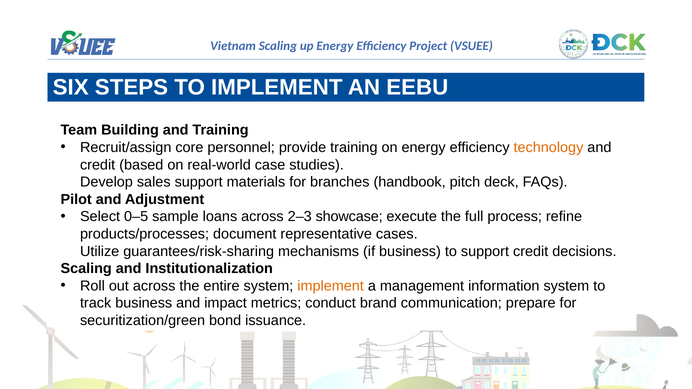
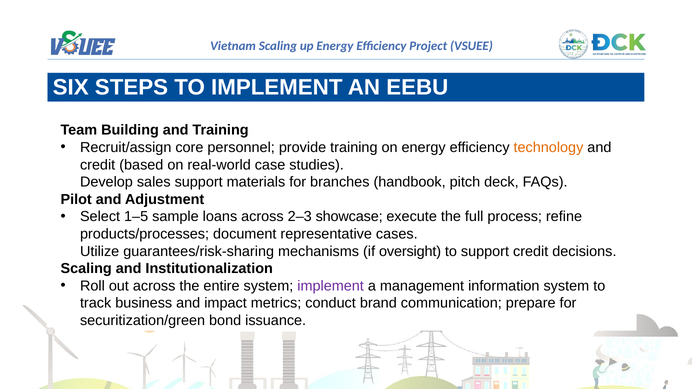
0–5: 0–5 -> 1–5
if business: business -> oversight
implement at (331, 286) colour: orange -> purple
